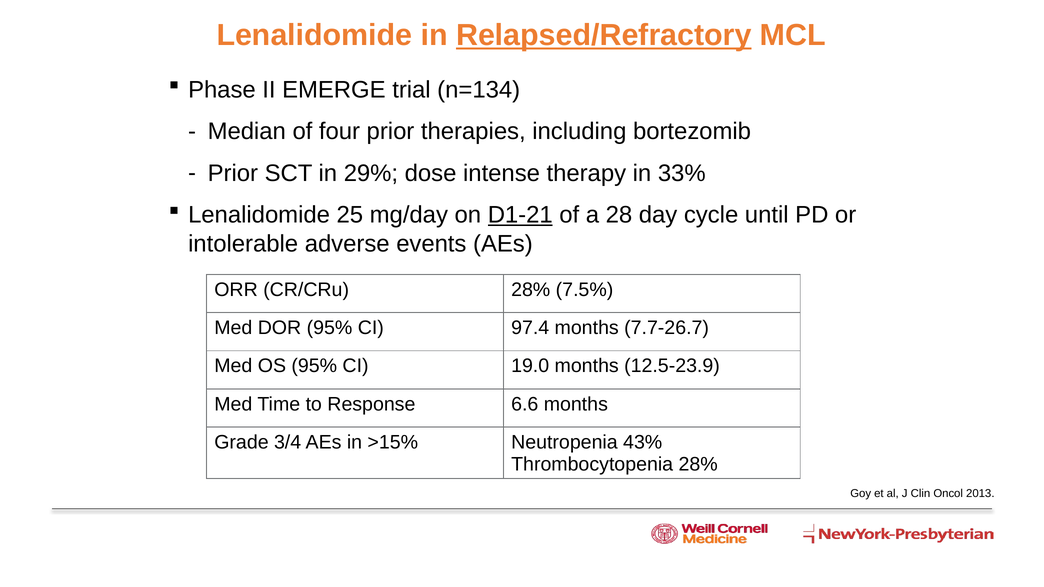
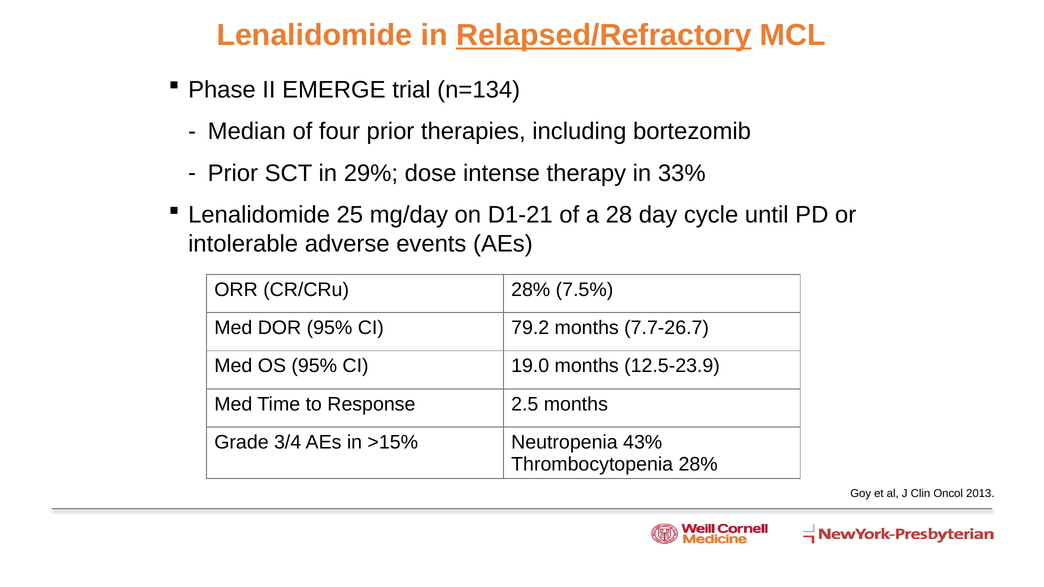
D1-21 underline: present -> none
97.4: 97.4 -> 79.2
6.6: 6.6 -> 2.5
